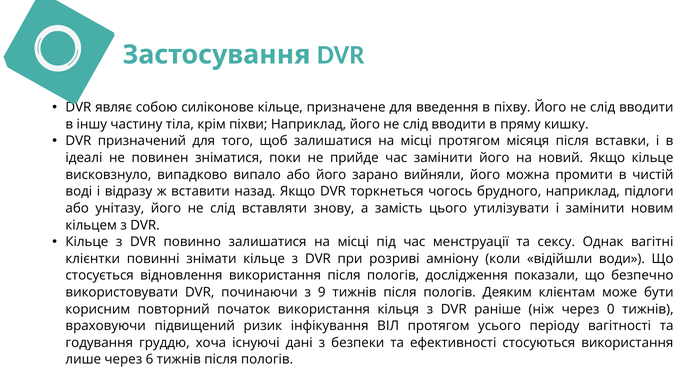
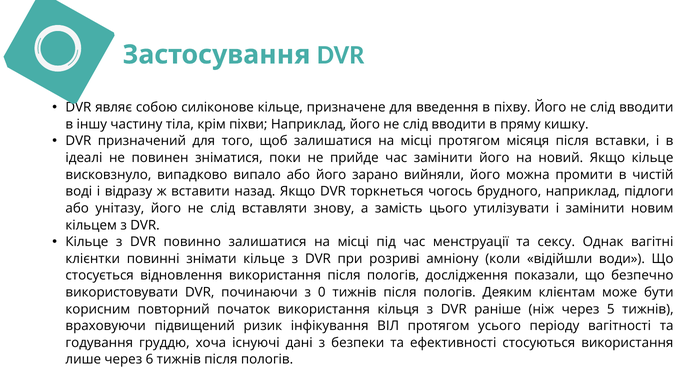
9: 9 -> 0
0: 0 -> 5
